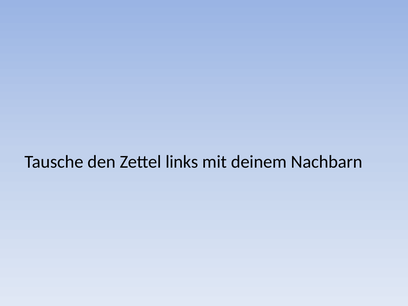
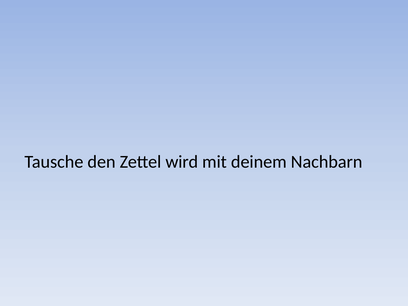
links: links -> wird
